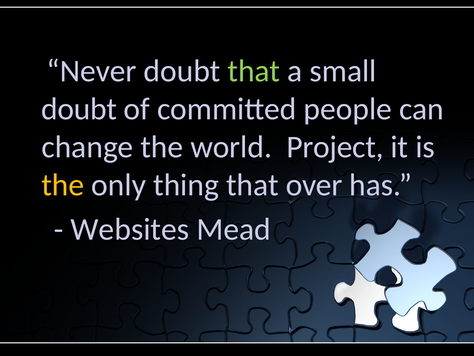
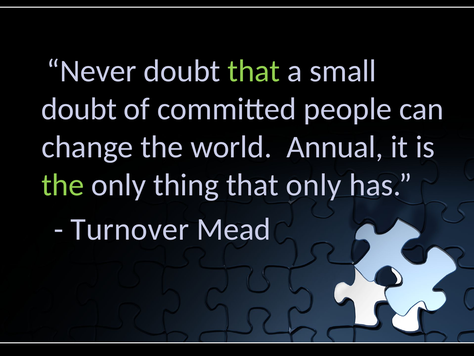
Project: Project -> Annual
the at (63, 185) colour: yellow -> light green
that over: over -> only
Websites: Websites -> Turnover
